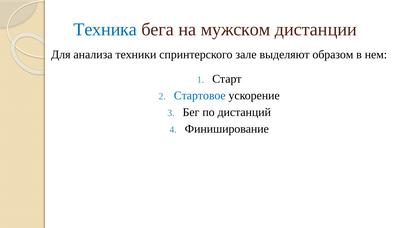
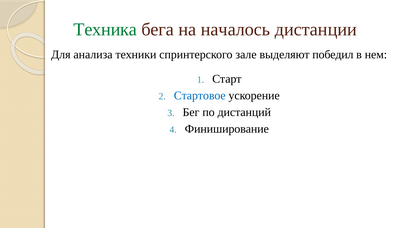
Техника colour: blue -> green
мужском: мужском -> началось
образом: образом -> победил
